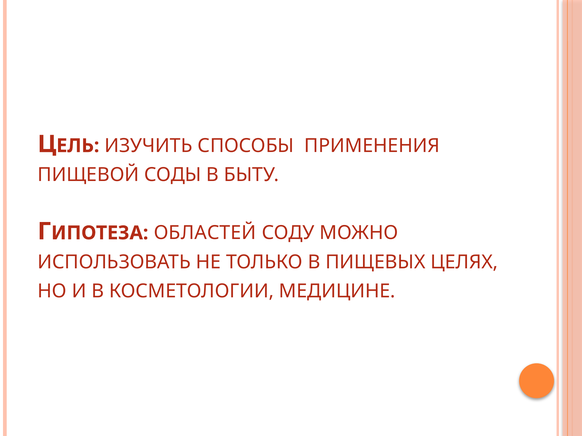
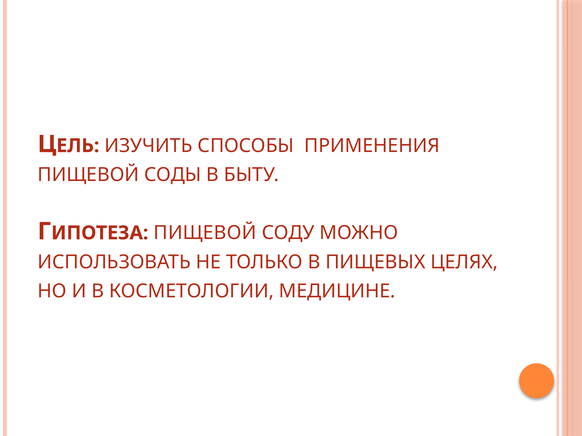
ОБЛАСТЕЙ at (205, 233): ОБЛАСТЕЙ -> ПИЩЕВОЙ
